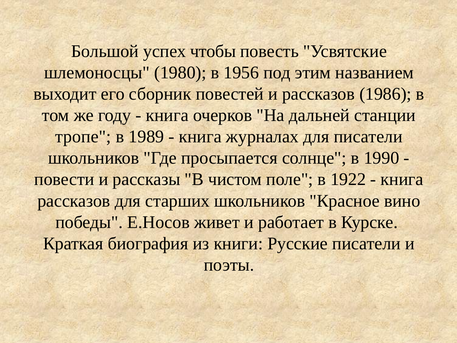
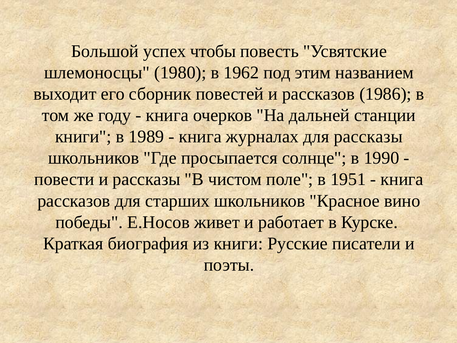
1956: 1956 -> 1962
тропе at (83, 137): тропе -> книги
для писатели: писатели -> рассказы
1922: 1922 -> 1951
